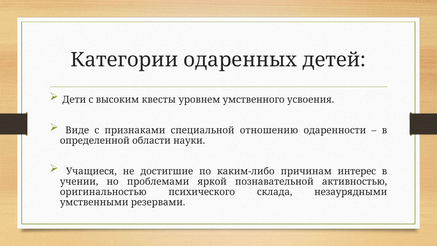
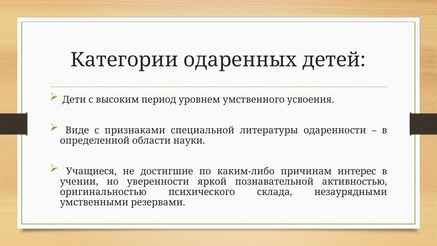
квесты: квесты -> период
отношению: отношению -> литературы
проблемами: проблемами -> уверенности
